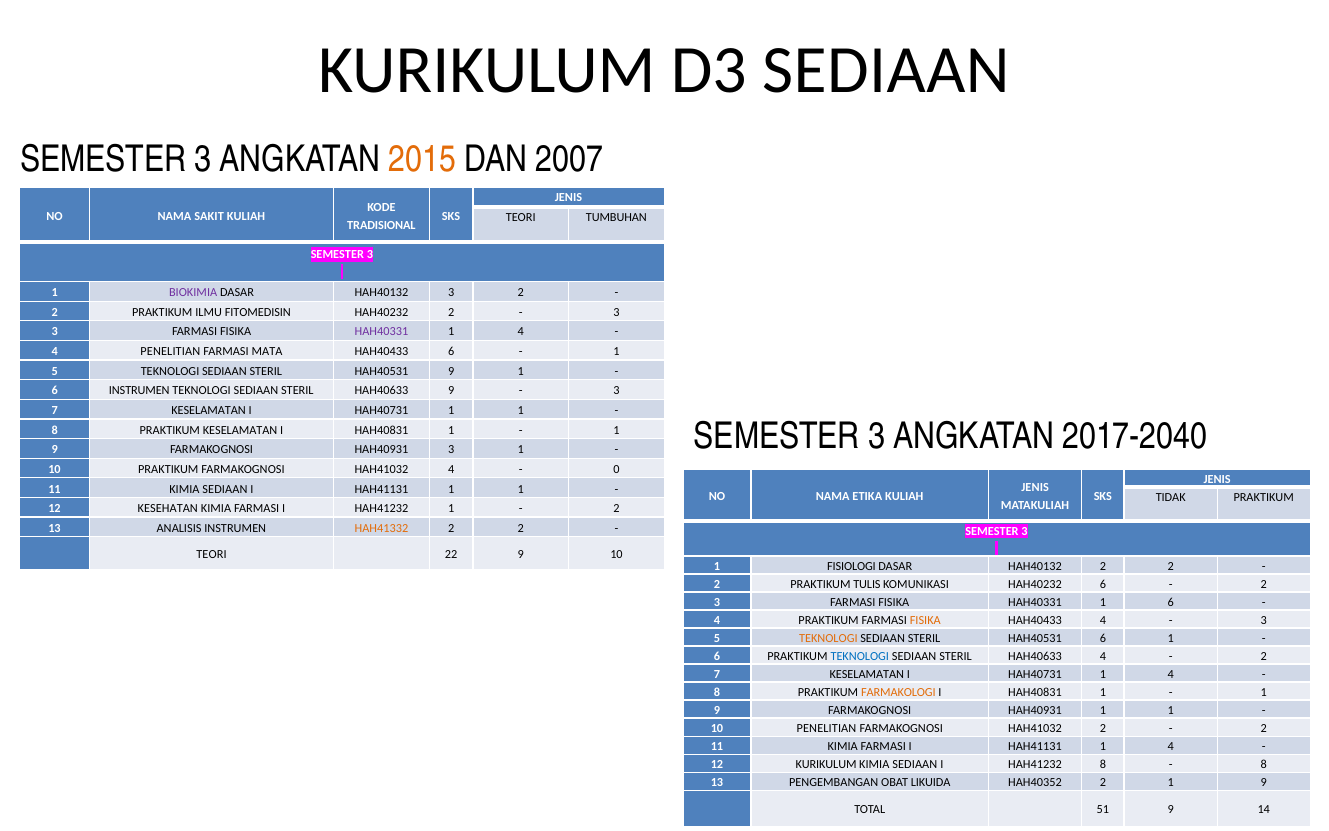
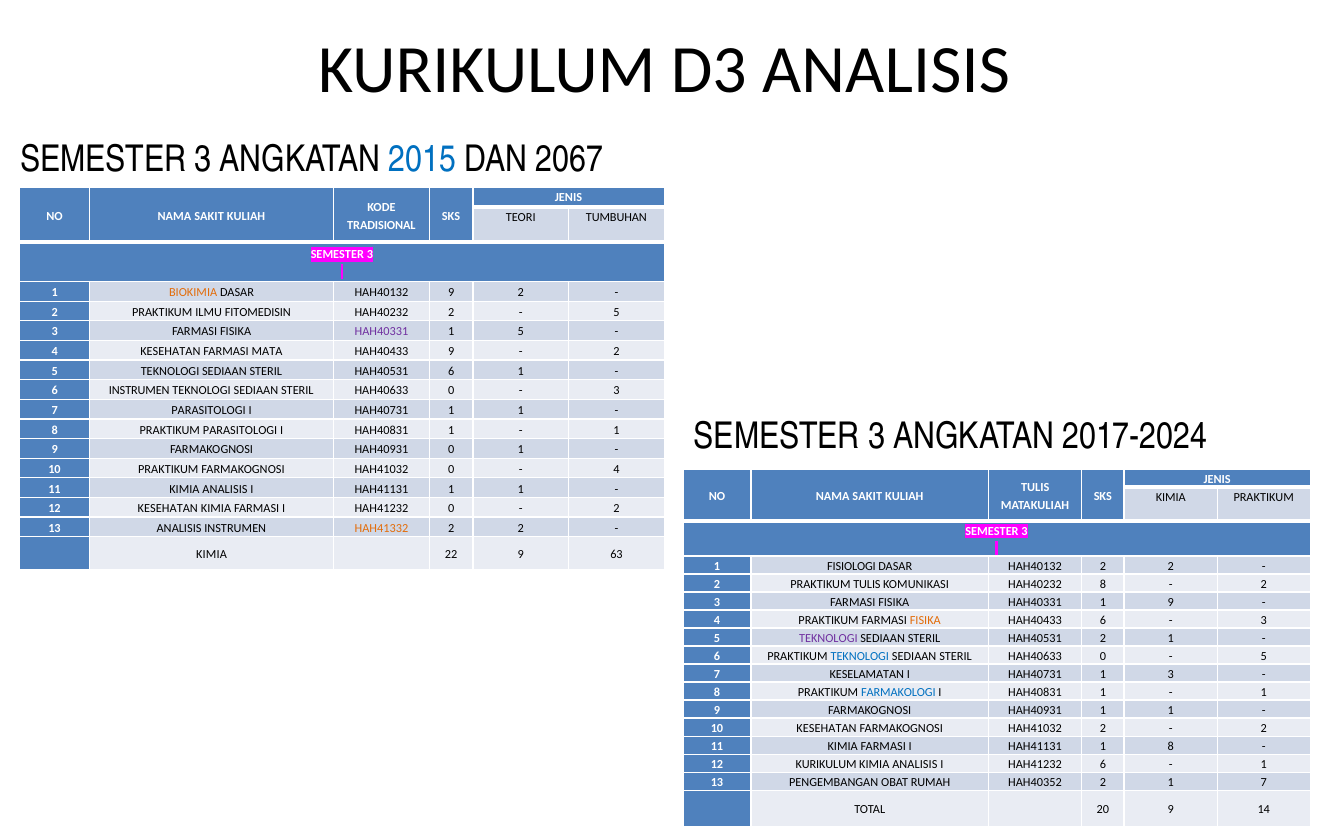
D3 SEDIAAN: SEDIAAN -> ANALISIS
2015 colour: orange -> blue
2007: 2007 -> 2067
BIOKIMIA colour: purple -> orange
HAH40132 3: 3 -> 9
3 at (617, 312): 3 -> 5
4 at (521, 332): 4 -> 5
4 PENELITIAN: PENELITIAN -> KESEHATAN
HAH40433 6: 6 -> 9
1 at (617, 351): 1 -> 2
HAH40531 9: 9 -> 6
9 at (451, 391): 9 -> 0
KESELAMATAN at (209, 410): KESELAMATAN -> PARASITOLOGI
2017-2040: 2017-2040 -> 2017-2024
PRAKTIKUM KESELAMATAN: KESELAMATAN -> PARASITOLOGI
HAH40931 3: 3 -> 0
HAH41032 4: 4 -> 0
0 at (617, 469): 0 -> 4
JENIS at (1035, 488): JENIS -> TULIS
11 KIMIA SEDIAAN: SEDIAAN -> ANALISIS
ETIKA at (867, 496): ETIKA -> SAKIT
TIDAK at (1171, 497): TIDAK -> KIMIA
HAH41232 1: 1 -> 0
TEORI at (212, 554): TEORI -> KIMIA
9 10: 10 -> 63
HAH40232 6: 6 -> 8
HAH40331 1 6: 6 -> 9
HAH40433 4: 4 -> 6
TEKNOLOGI at (828, 638) colour: orange -> purple
HAH40531 6: 6 -> 2
4 at (1103, 656): 4 -> 0
2 at (1264, 656): 2 -> 5
HAH40731 1 4: 4 -> 3
FARMAKOLOGI colour: orange -> blue
10 PENELITIAN: PENELITIAN -> KESEHATAN
HAH41131 1 4: 4 -> 8
SEDIAAN at (915, 764): SEDIAAN -> ANALISIS
HAH41232 8: 8 -> 6
8 at (1264, 764): 8 -> 1
LIKUIDA: LIKUIDA -> RUMAH
2 1 9: 9 -> 7
51: 51 -> 20
